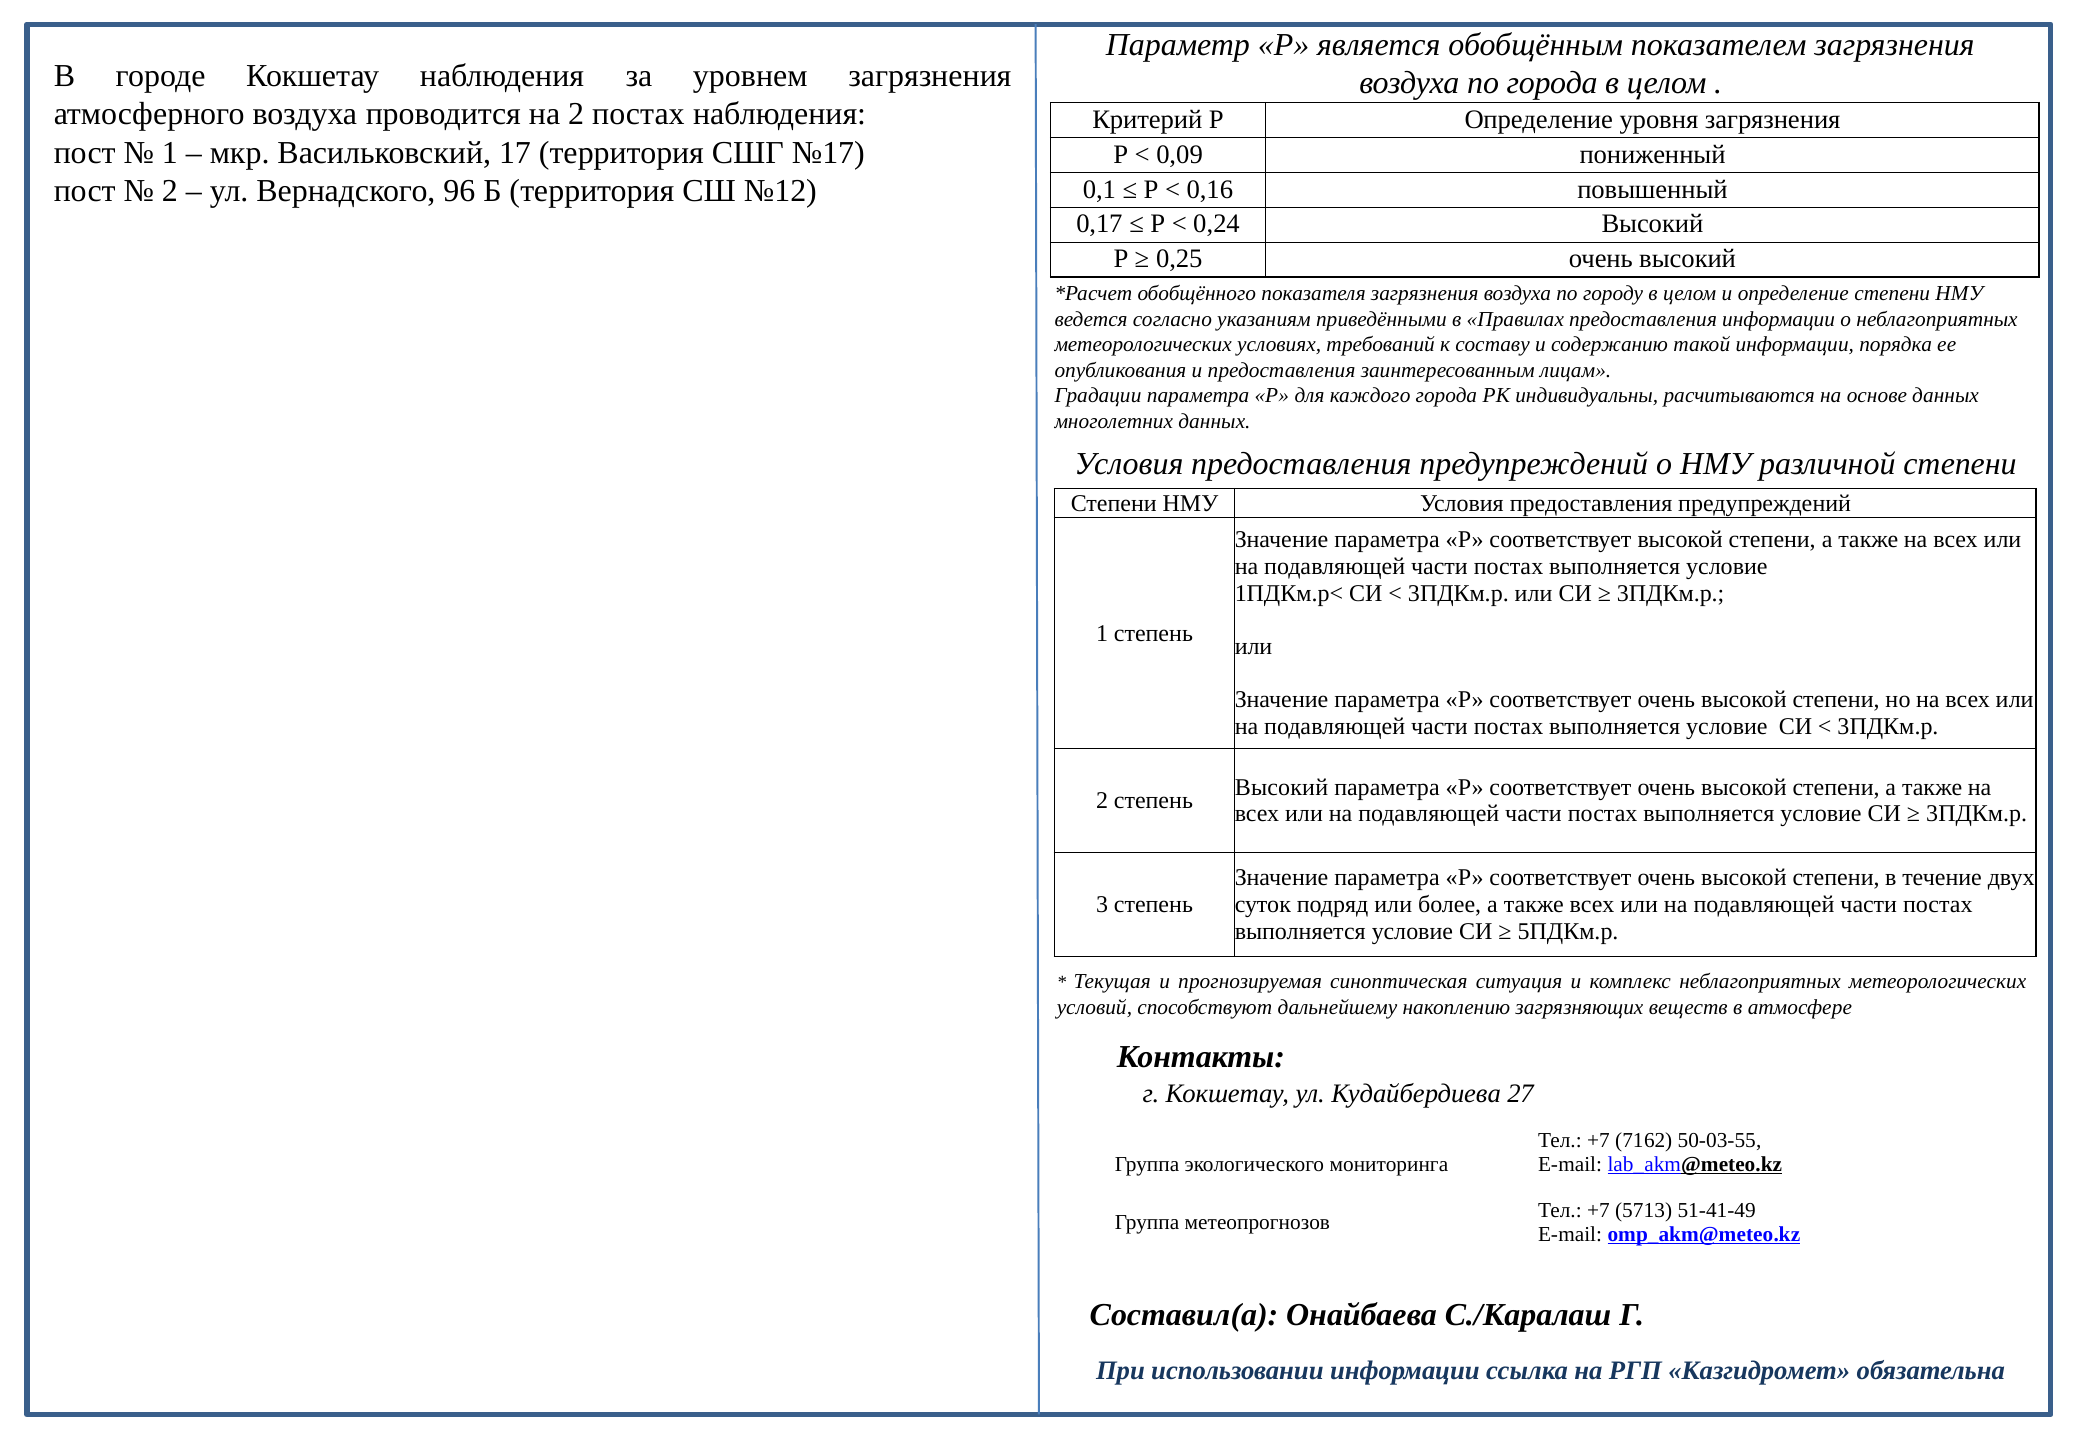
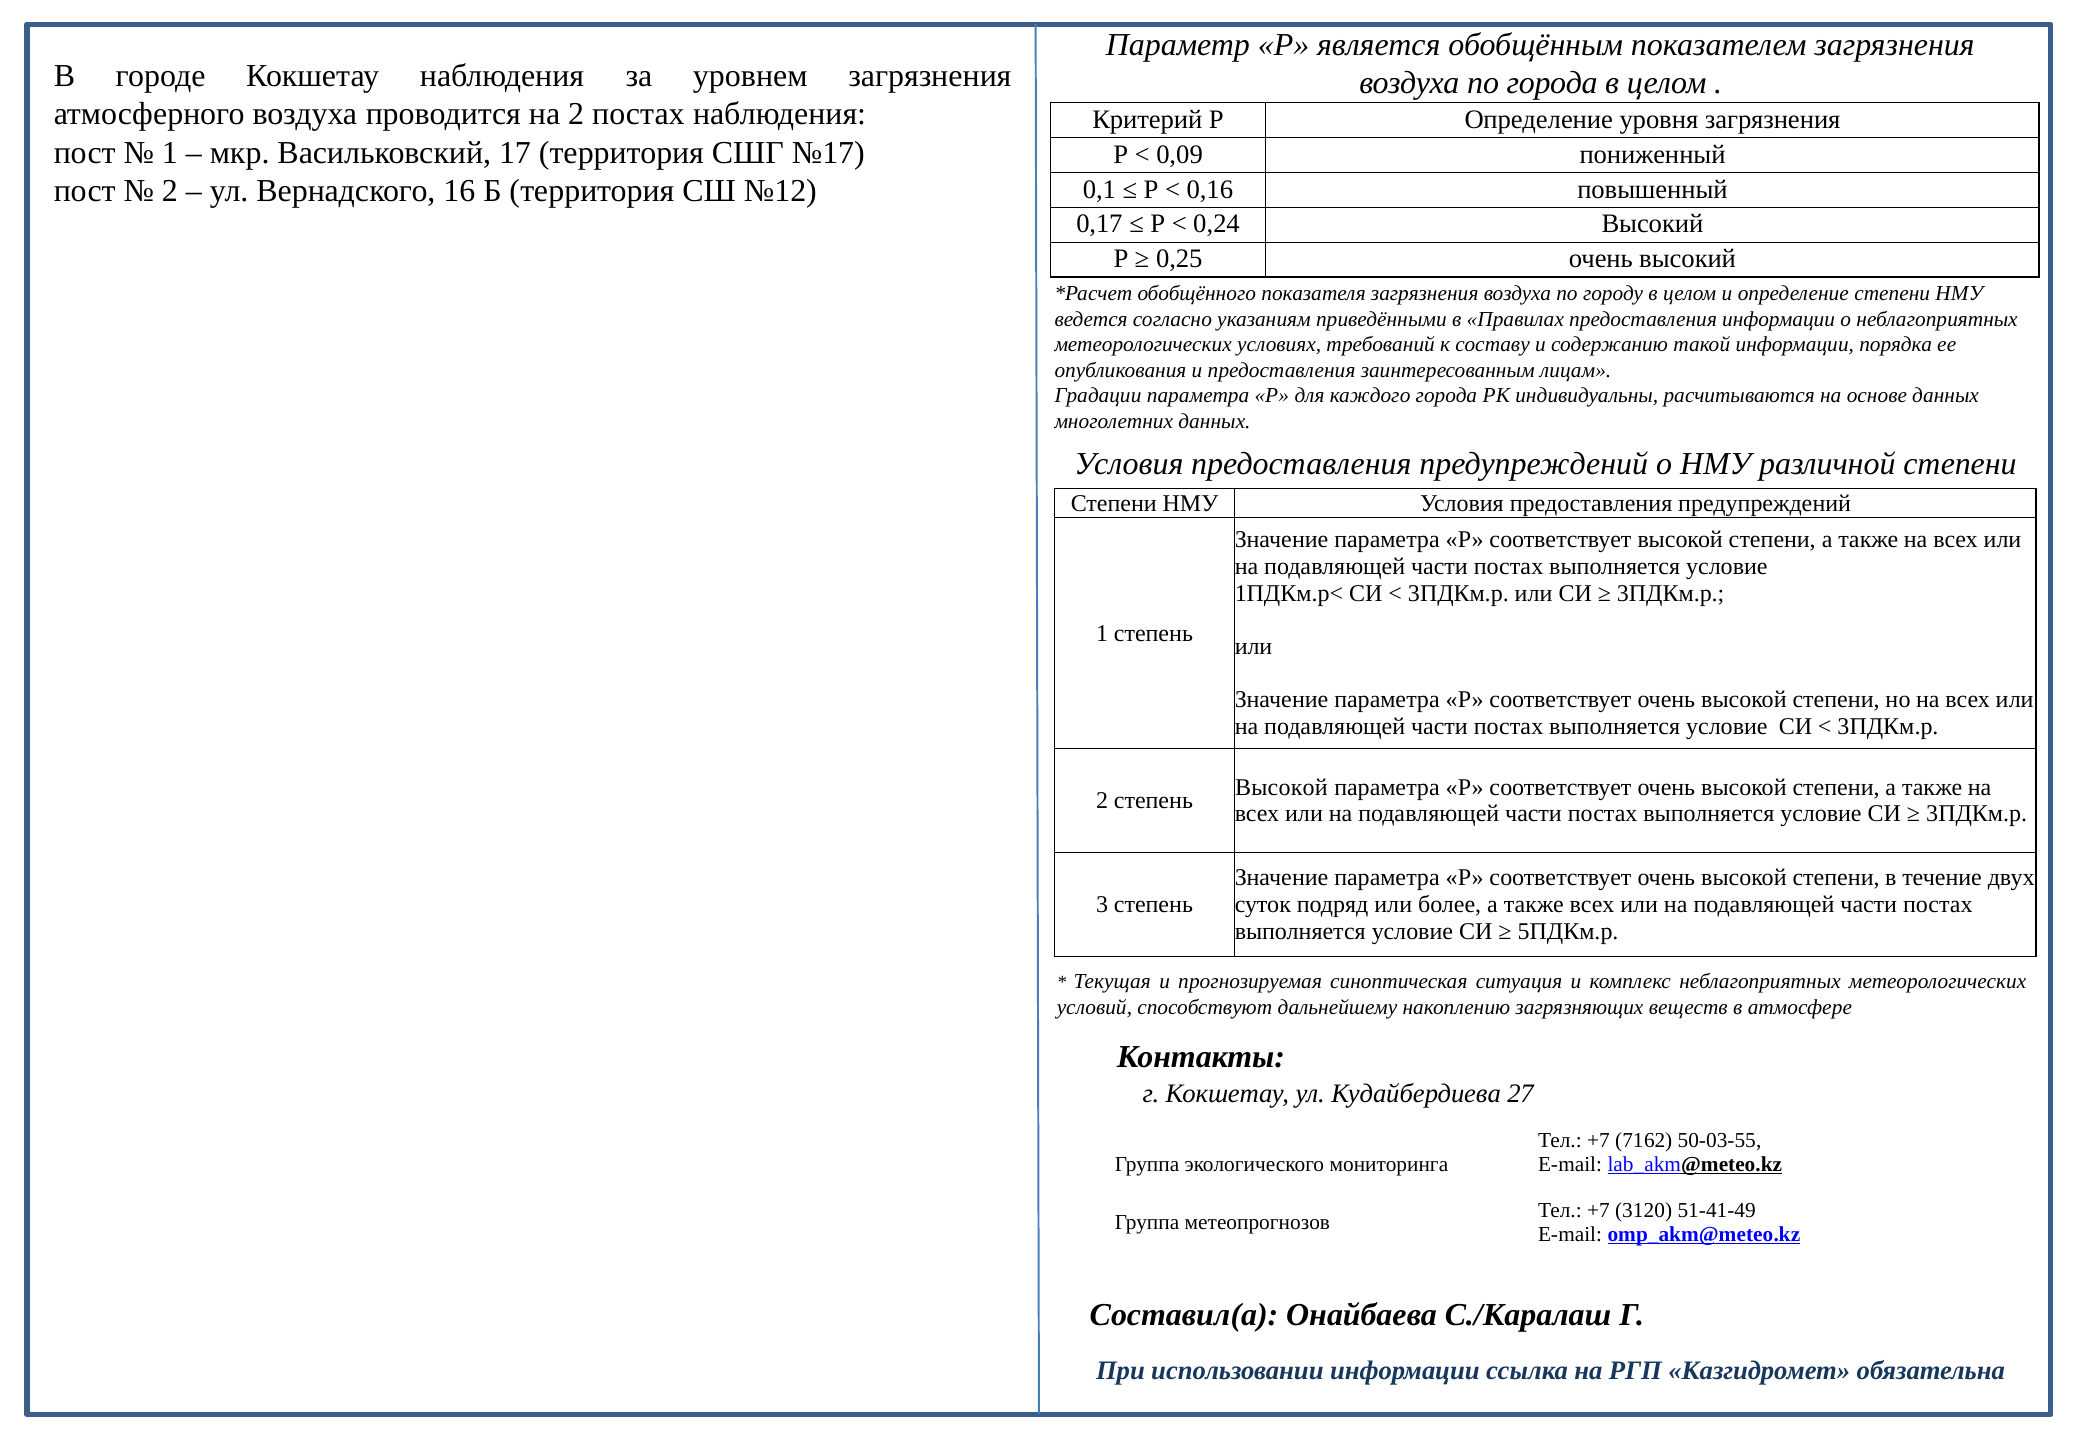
96: 96 -> 16
Высокий at (1281, 787): Высокий -> Высокой
5713: 5713 -> 3120
